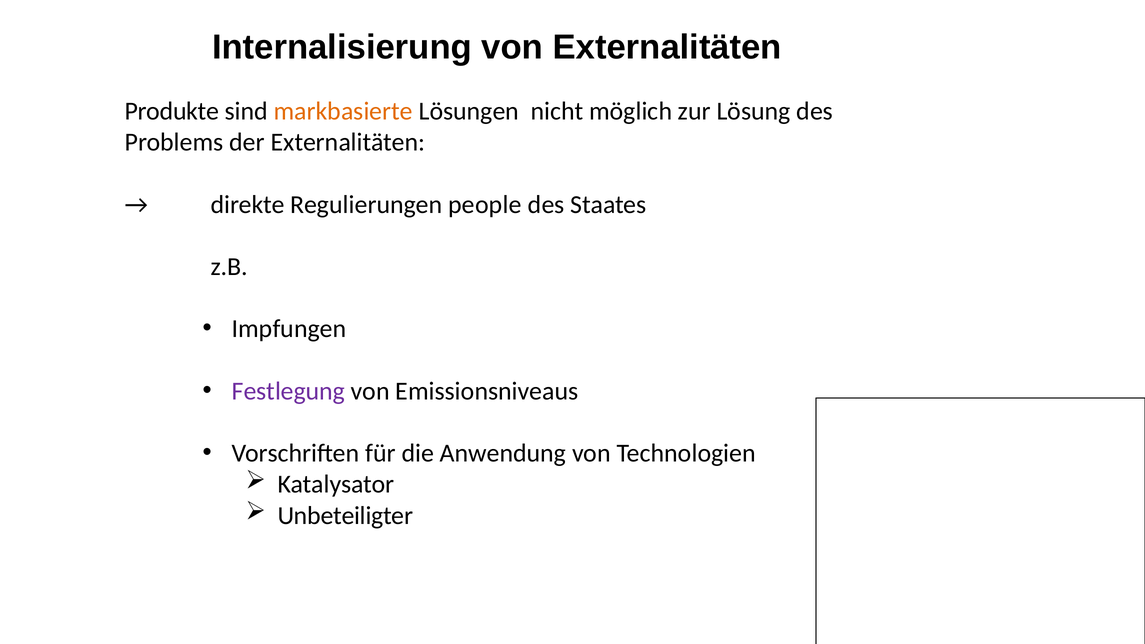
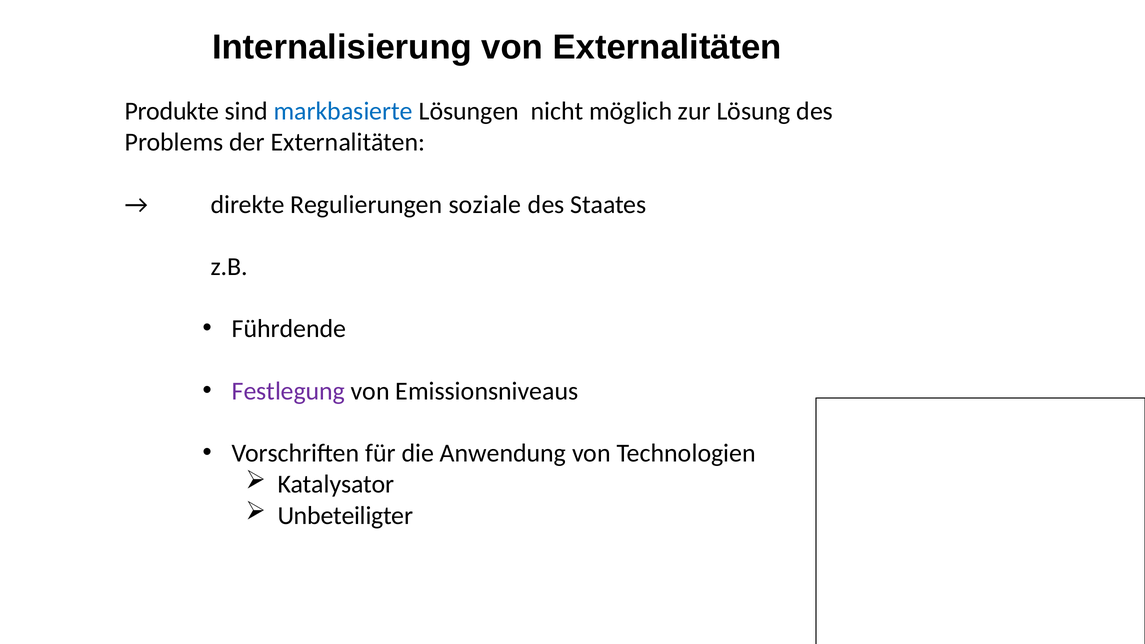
markbasierte colour: orange -> blue
people: people -> soziale
Impfungen: Impfungen -> Führdende
